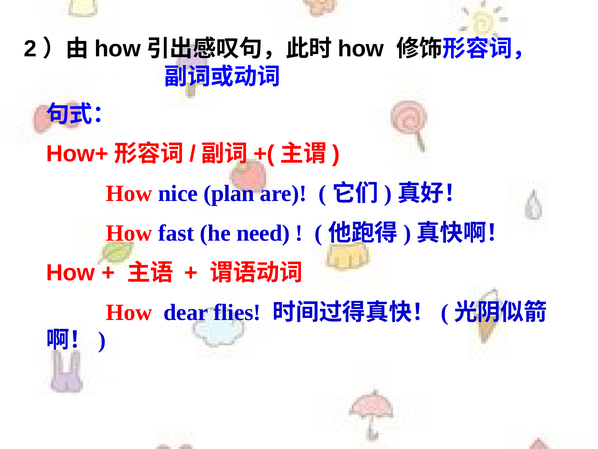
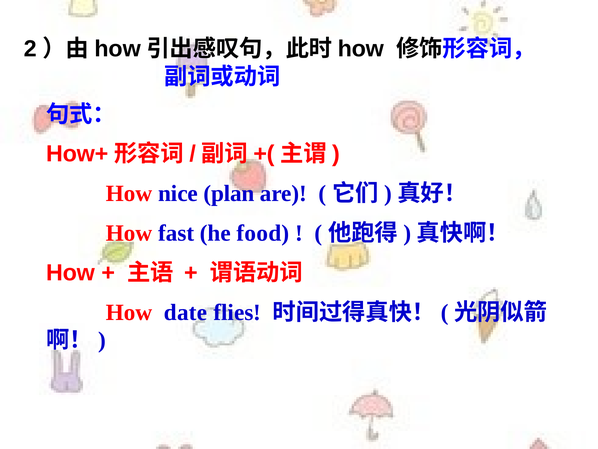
need: need -> food
dear: dear -> date
